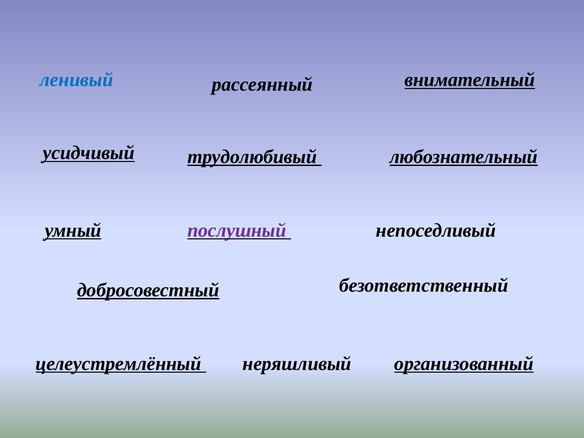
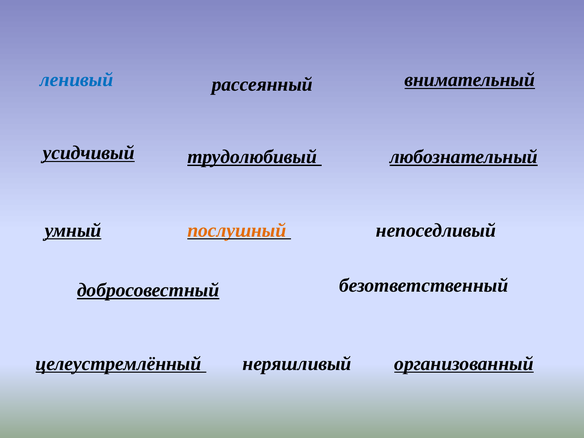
послушный colour: purple -> orange
